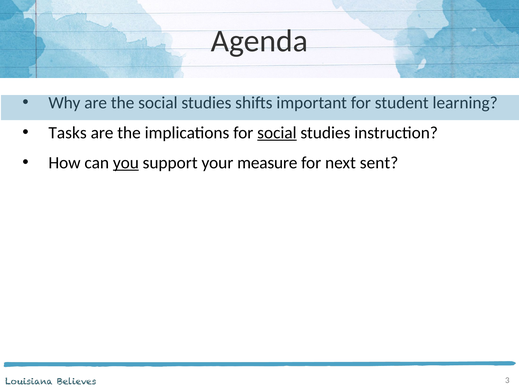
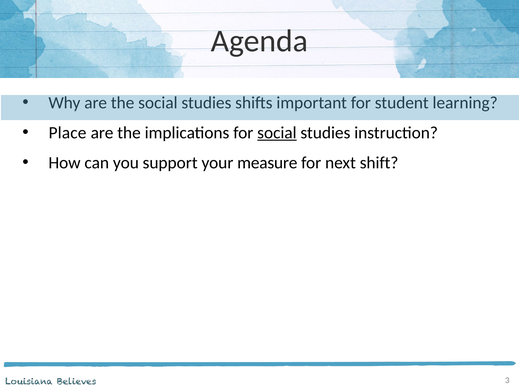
Tasks: Tasks -> Place
you underline: present -> none
sent: sent -> shift
